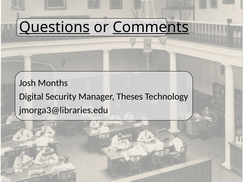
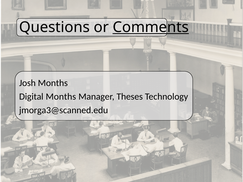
Questions underline: present -> none
Digital Security: Security -> Months
jmorga3@libraries.edu: jmorga3@libraries.edu -> jmorga3@scanned.edu
